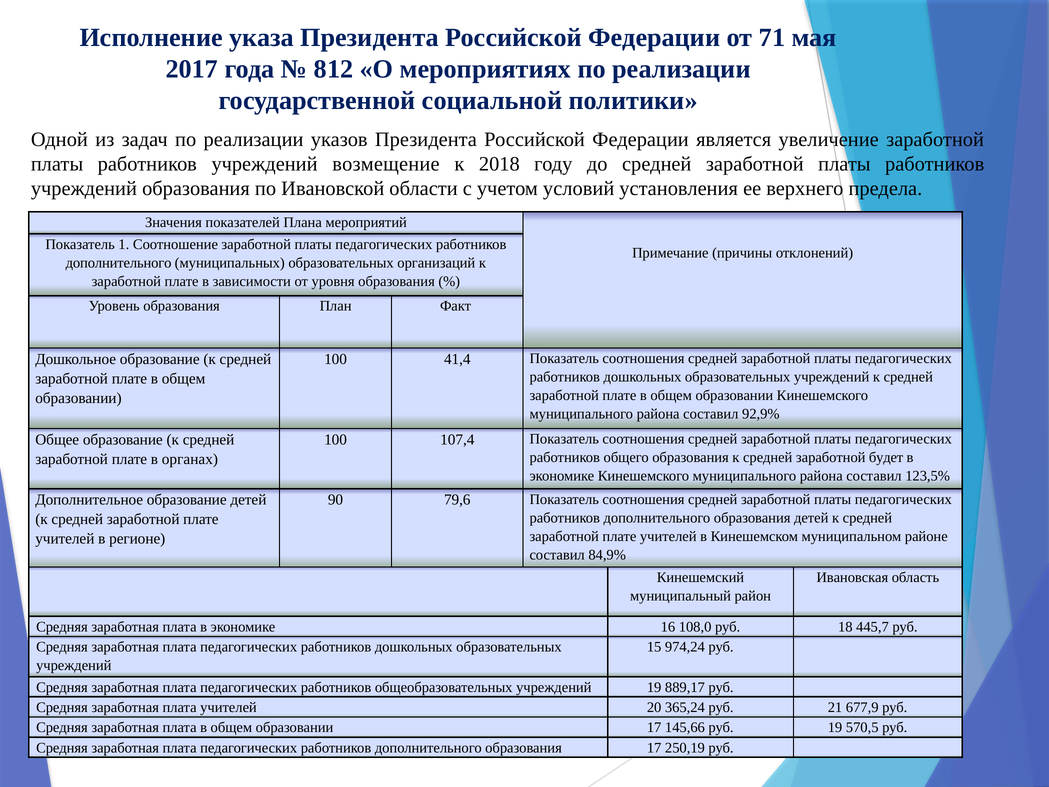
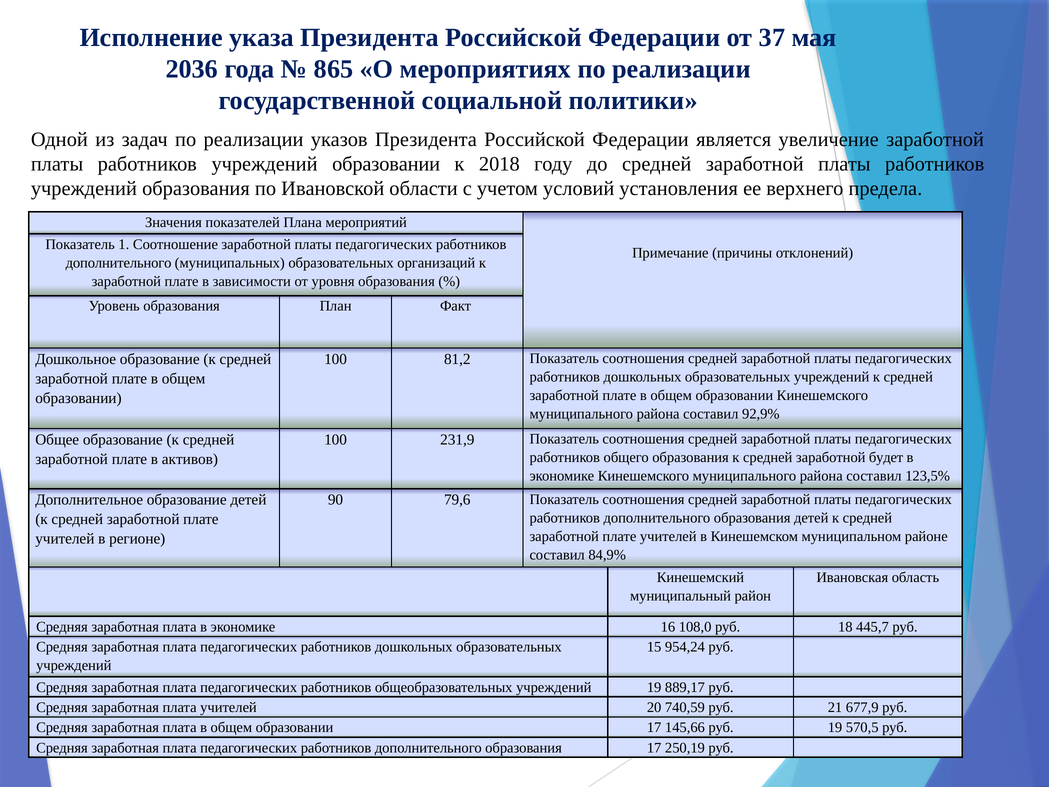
71: 71 -> 37
2017: 2017 -> 2036
812: 812 -> 865
учреждений возмещение: возмещение -> образовании
41,4: 41,4 -> 81,2
107,4: 107,4 -> 231,9
органах: органах -> активов
974,24: 974,24 -> 954,24
365,24: 365,24 -> 740,59
